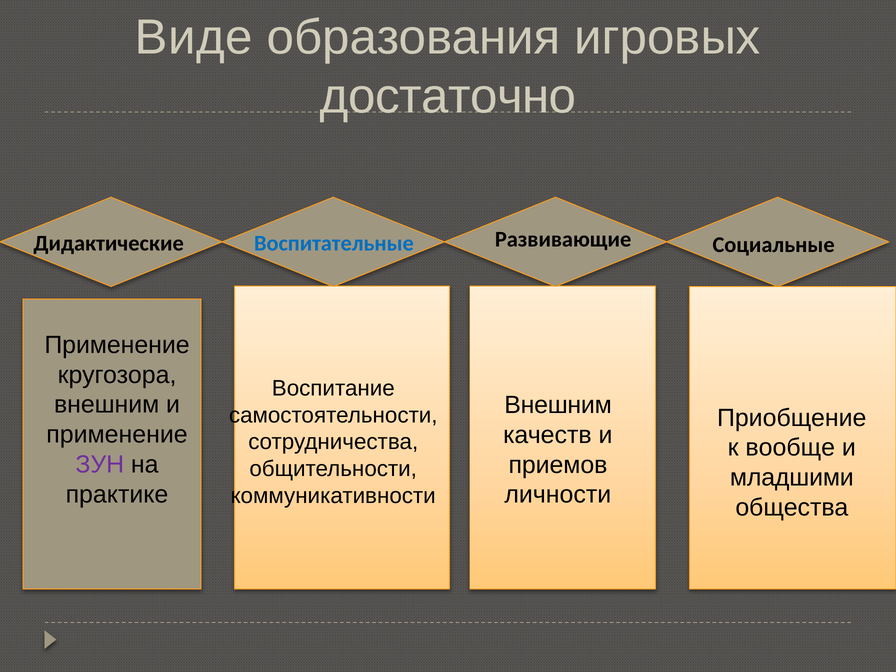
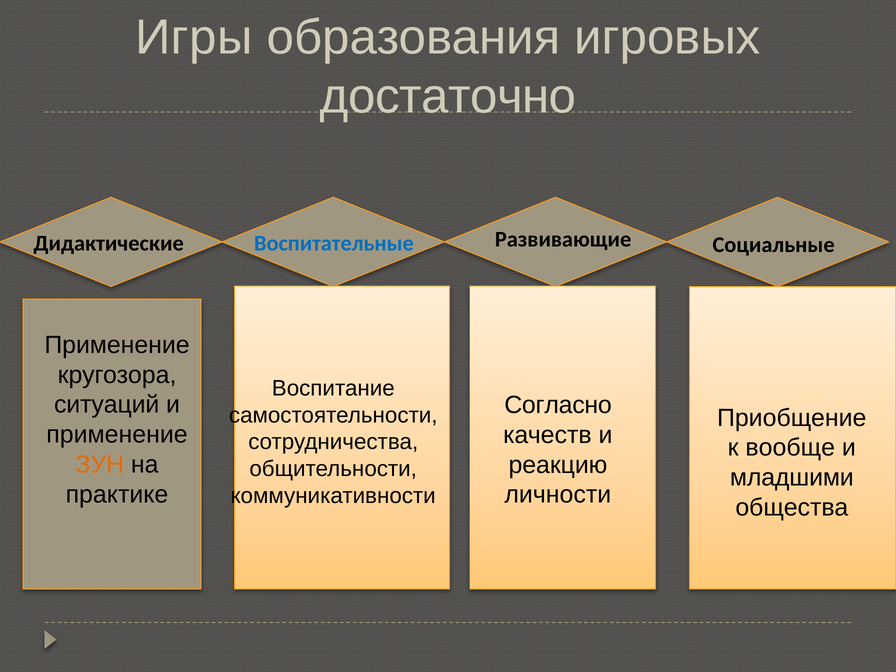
Виде: Виде -> Игры
внешним at (107, 405): внешним -> ситуаций
Внешним at (558, 405): Внешним -> Согласно
ЗУН colour: purple -> orange
приемов: приемов -> реакцию
